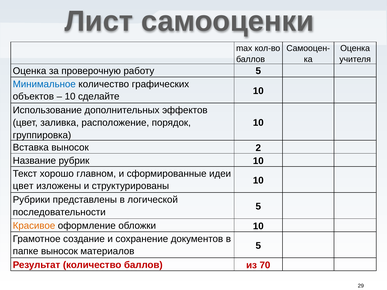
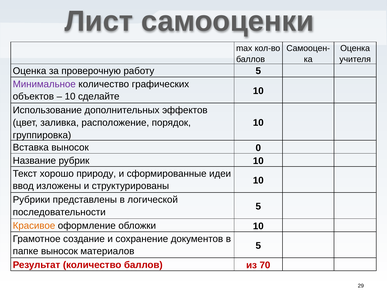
Минимальное colour: blue -> purple
2: 2 -> 0
главном: главном -> природу
цвет at (23, 186): цвет -> ввод
